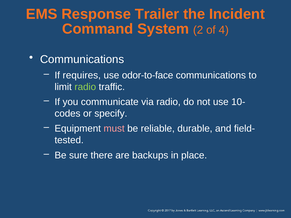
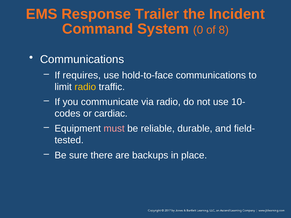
2: 2 -> 0
4: 4 -> 8
odor-to-face: odor-to-face -> hold-to-face
radio at (85, 87) colour: light green -> yellow
specify: specify -> cardiac
